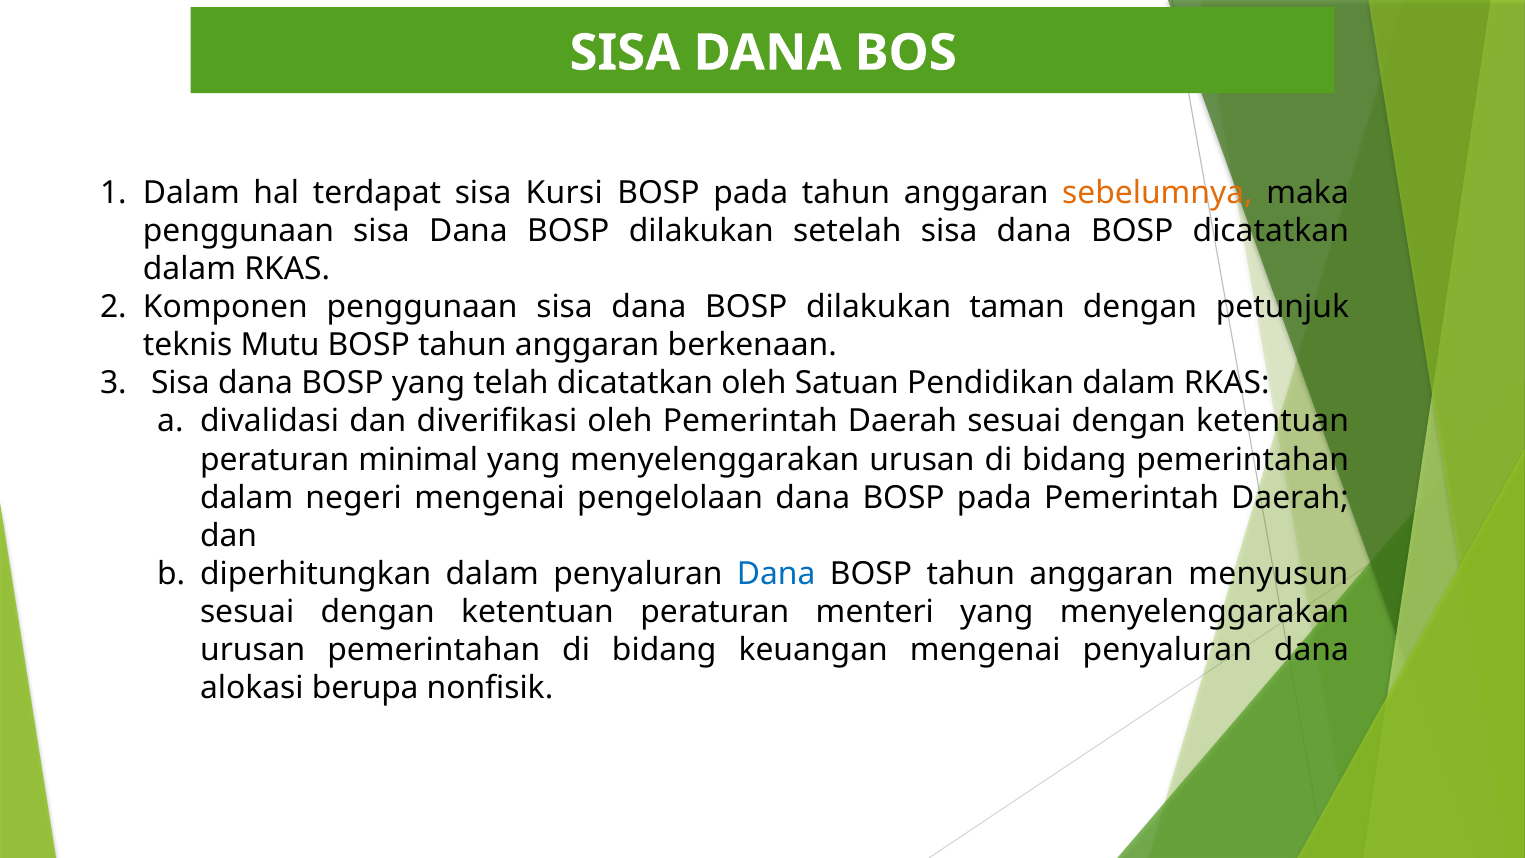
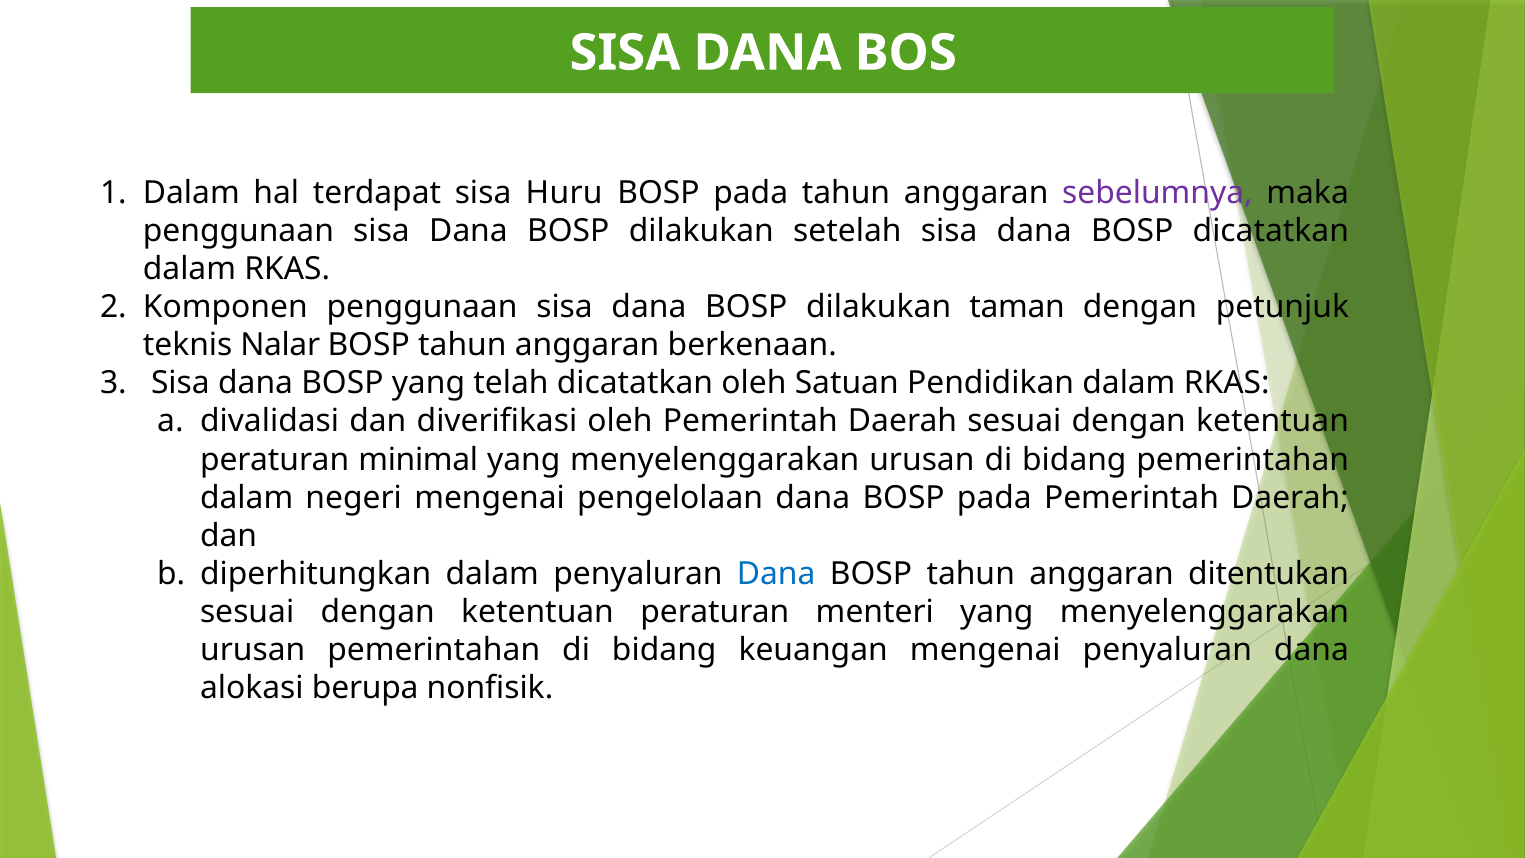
Kursi: Kursi -> Huru
sebelumnya colour: orange -> purple
Mutu: Mutu -> Nalar
menyusun: menyusun -> ditentukan
